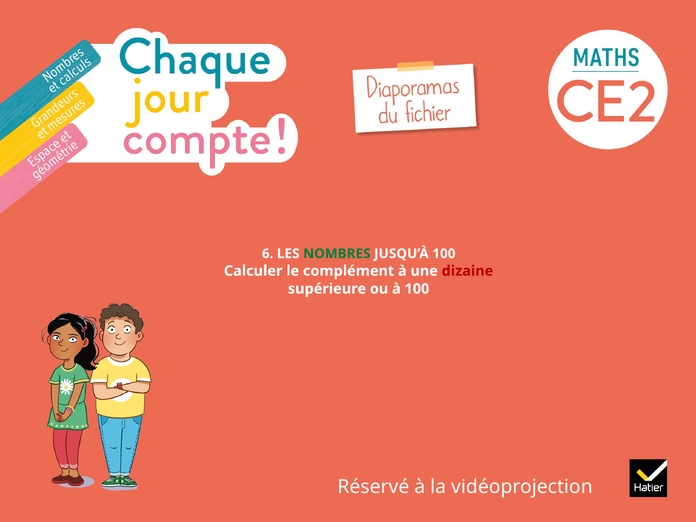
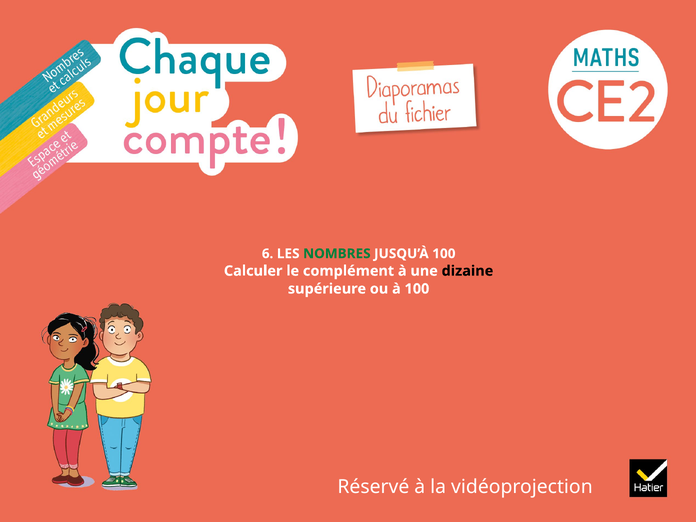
dizaine colour: red -> black
